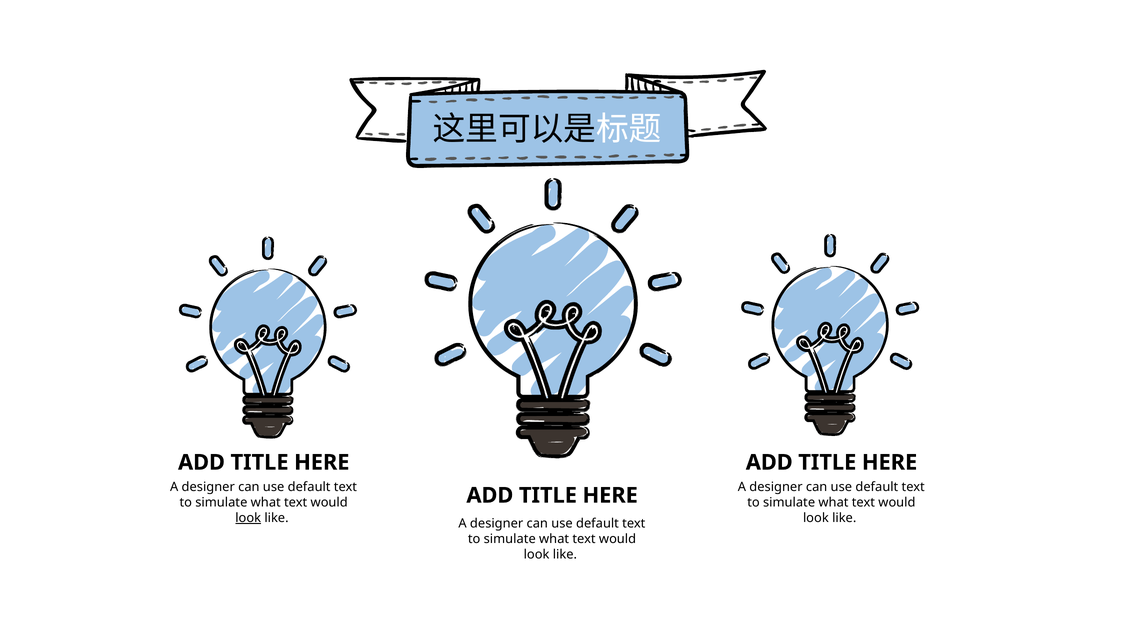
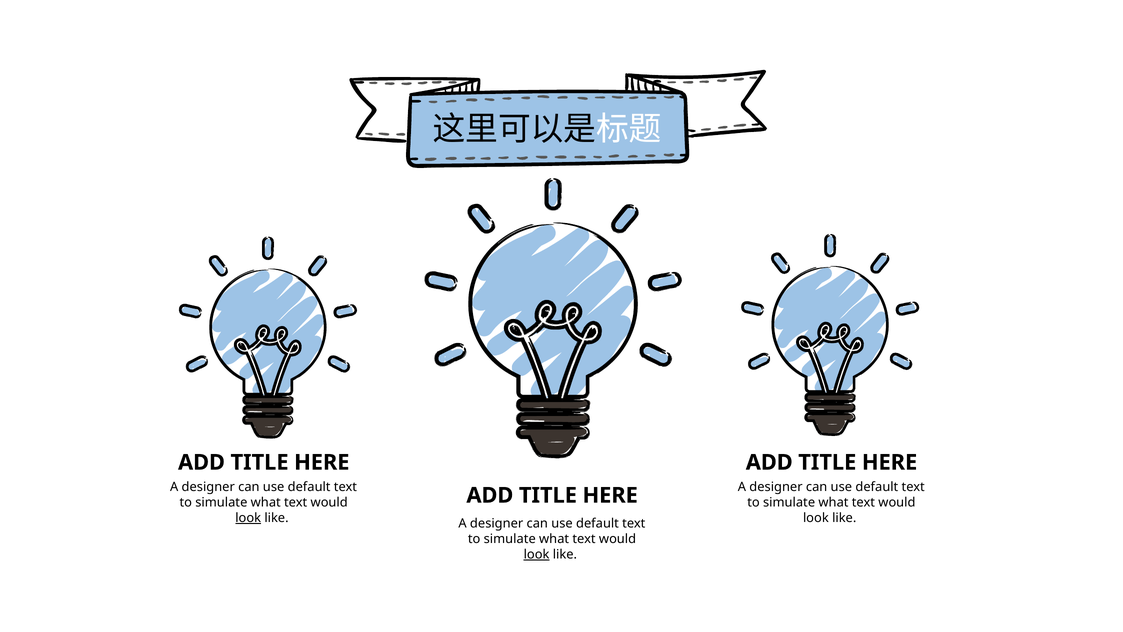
look at (537, 554) underline: none -> present
